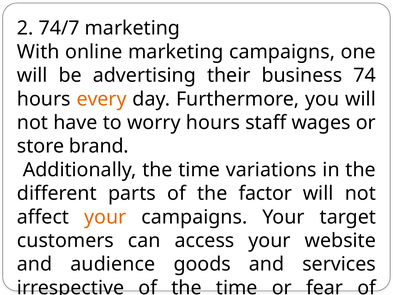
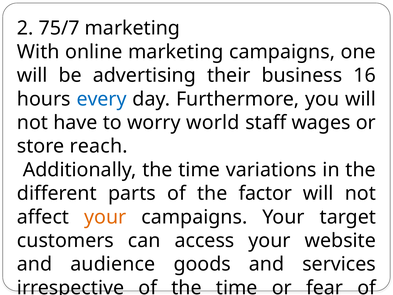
74/7: 74/7 -> 75/7
74: 74 -> 16
every colour: orange -> blue
worry hours: hours -> world
brand: brand -> reach
